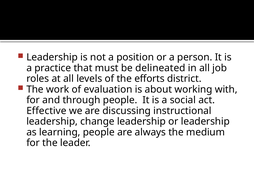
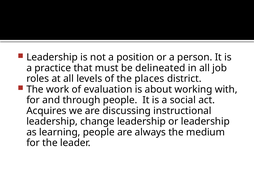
efforts: efforts -> places
Effective: Effective -> Acquires
